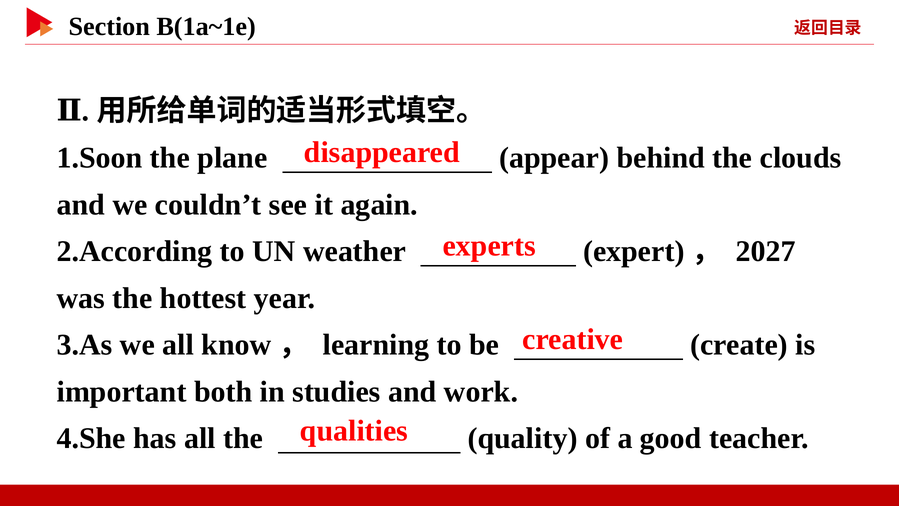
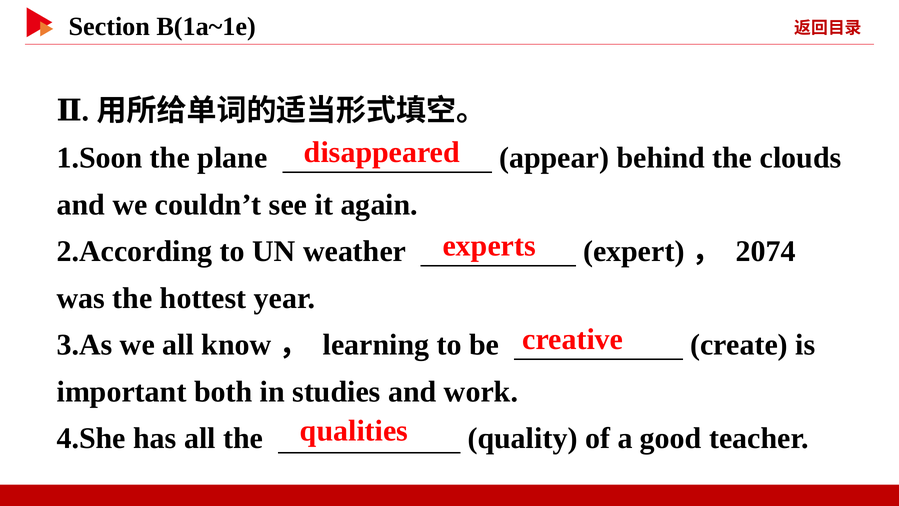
2027: 2027 -> 2074
